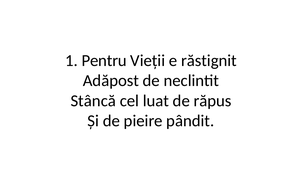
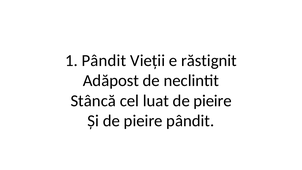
1 Pentru: Pentru -> Pândit
luat de răpus: răpus -> pieire
